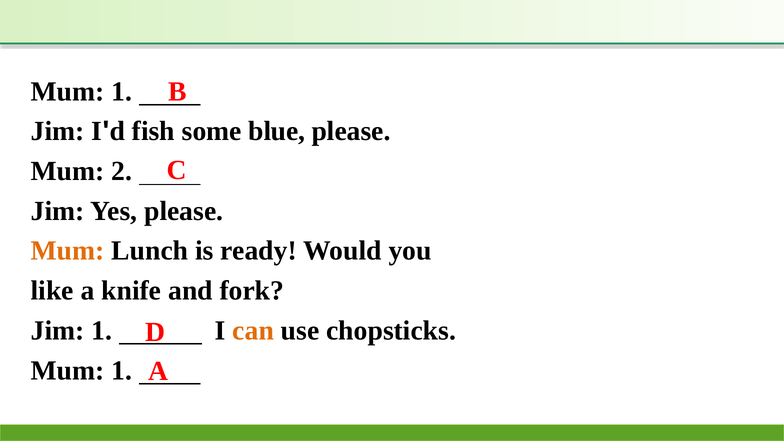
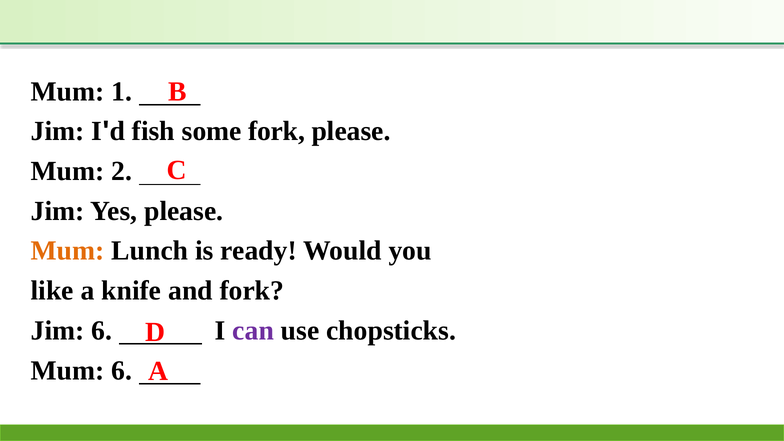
some blue: blue -> fork
Jim 1: 1 -> 6
can colour: orange -> purple
1 at (122, 370): 1 -> 6
